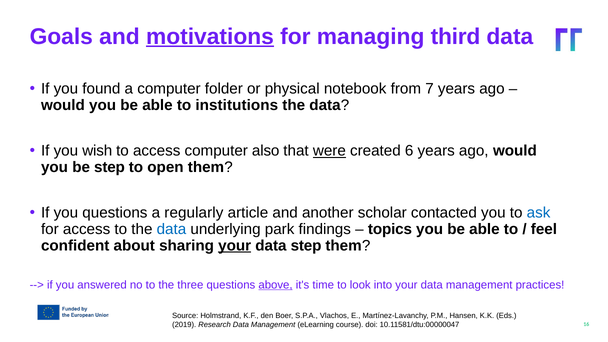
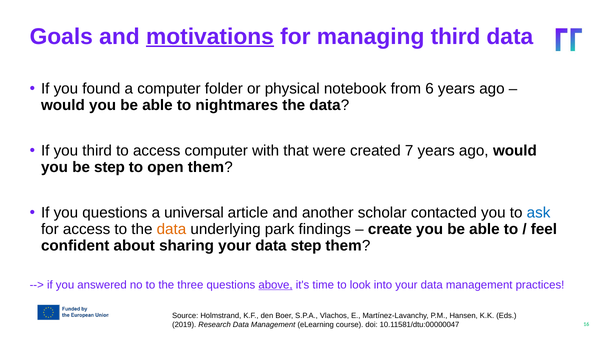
7: 7 -> 6
institutions: institutions -> nightmares
you wish: wish -> third
also: also -> with
were underline: present -> none
6: 6 -> 7
regularly: regularly -> universal
data at (171, 229) colour: blue -> orange
topics: topics -> create
your at (235, 246) underline: present -> none
